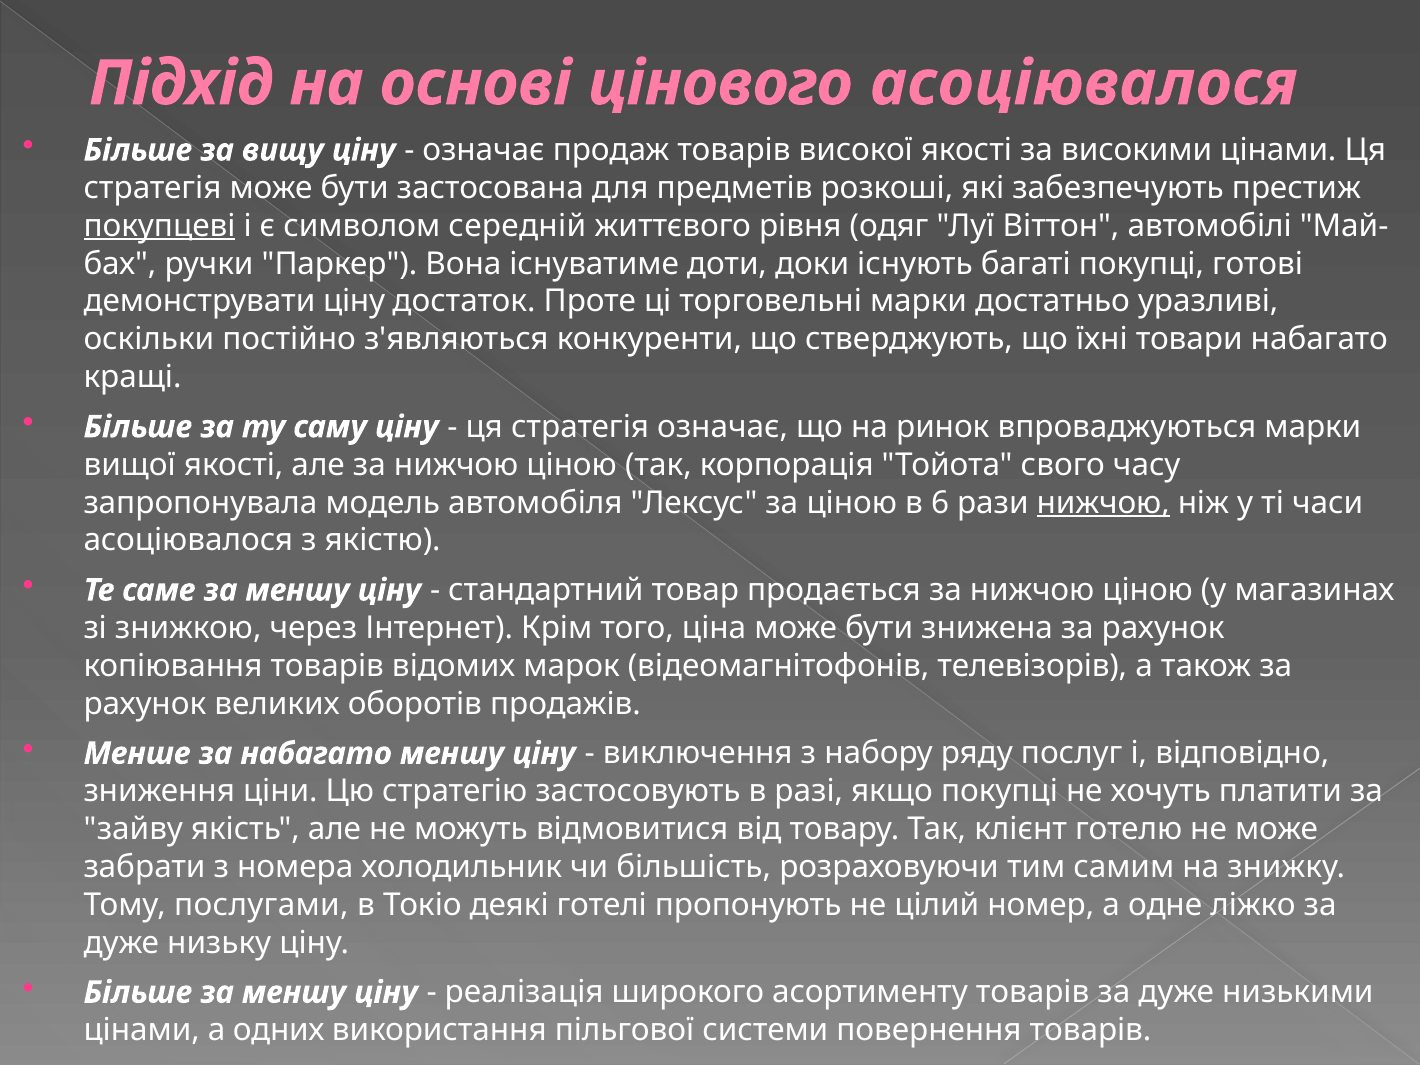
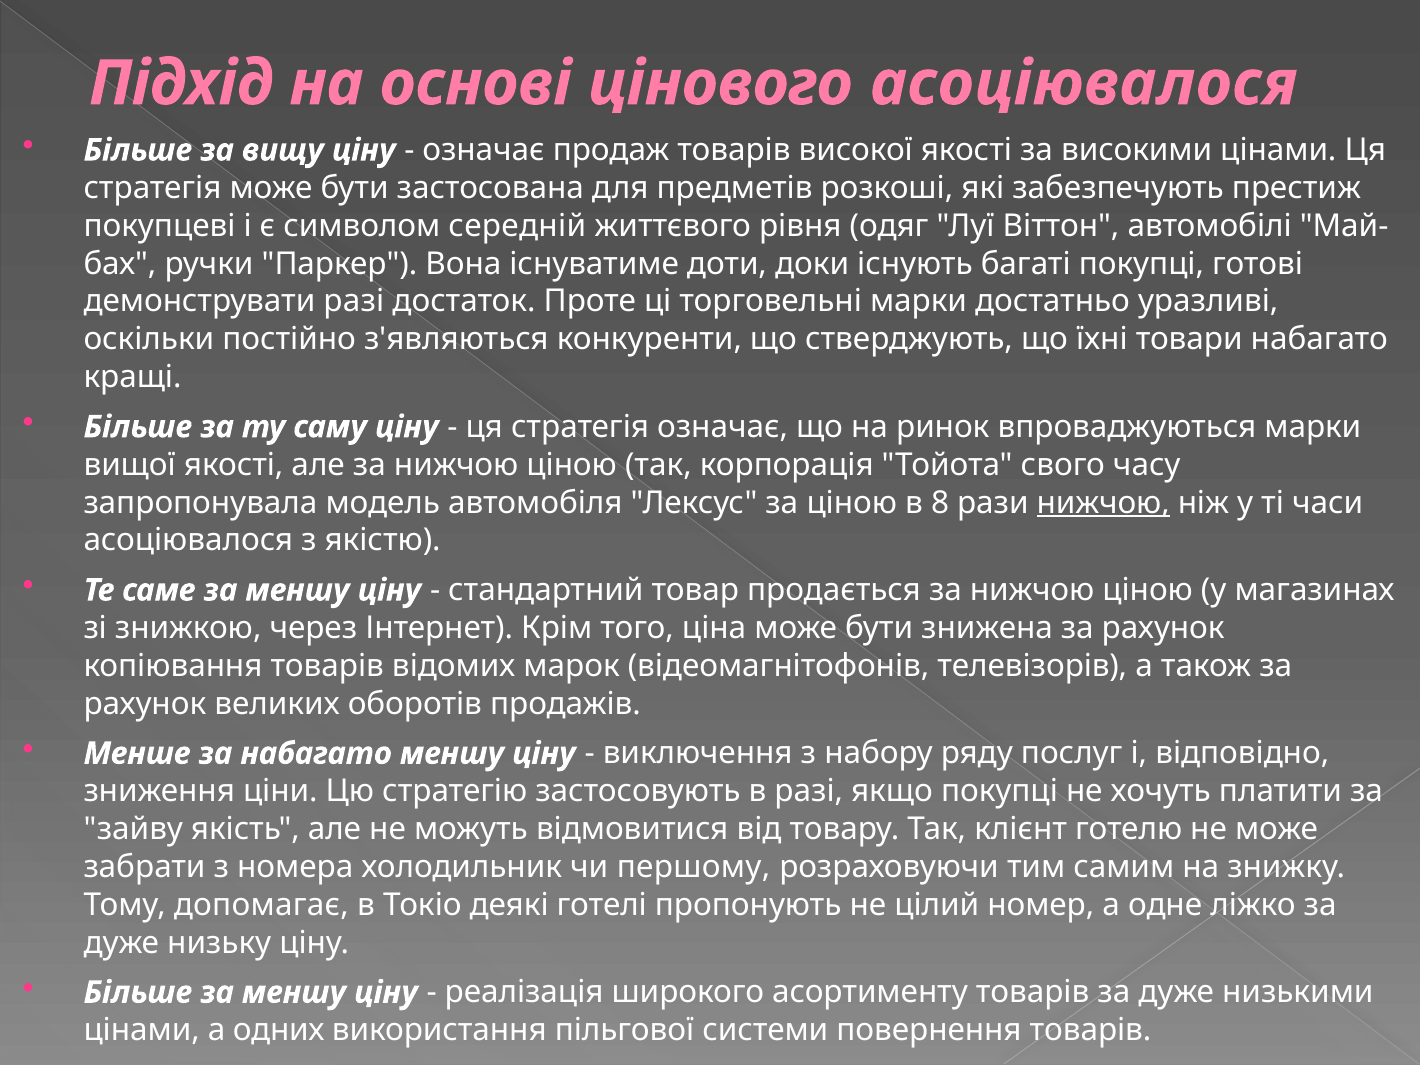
покупцеві underline: present -> none
демонструвати ціну: ціну -> разі
6: 6 -> 8
більшість: більшість -> першому
послугами: послугами -> допомагає
